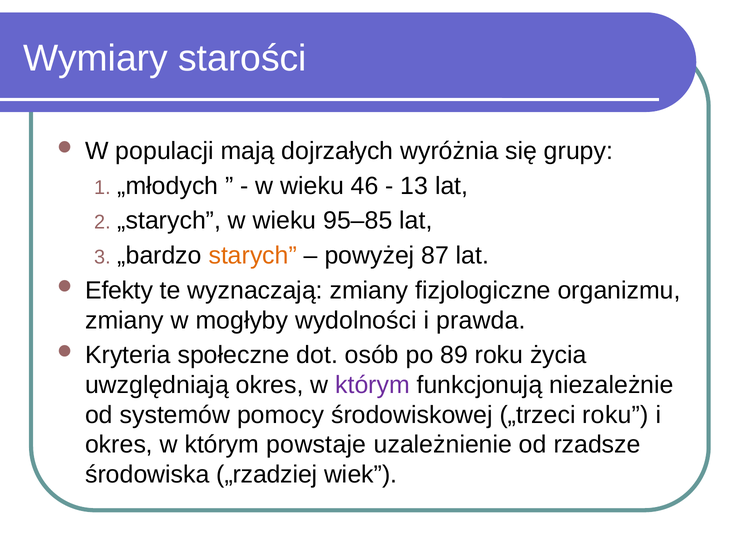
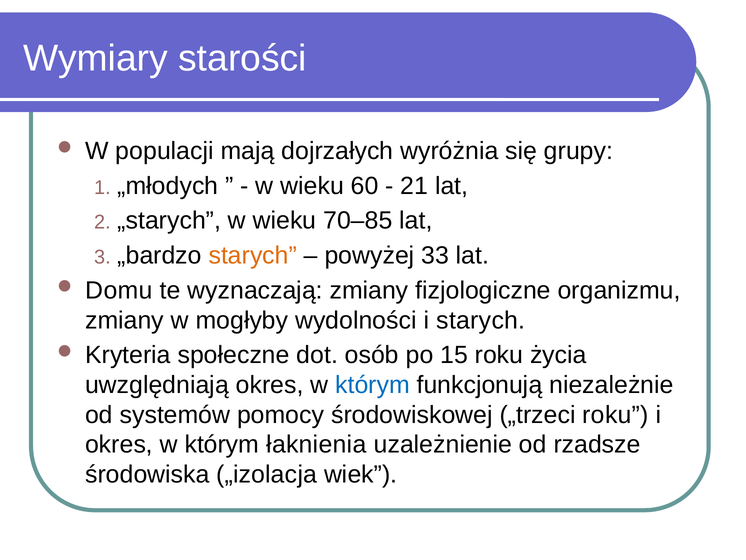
46: 46 -> 60
13: 13 -> 21
95–85: 95–85 -> 70–85
87: 87 -> 33
Efekty: Efekty -> Domu
i prawda: prawda -> starych
89: 89 -> 15
którym at (372, 385) colour: purple -> blue
powstaje: powstaje -> łaknienia
„rzadziej: „rzadziej -> „izolacja
